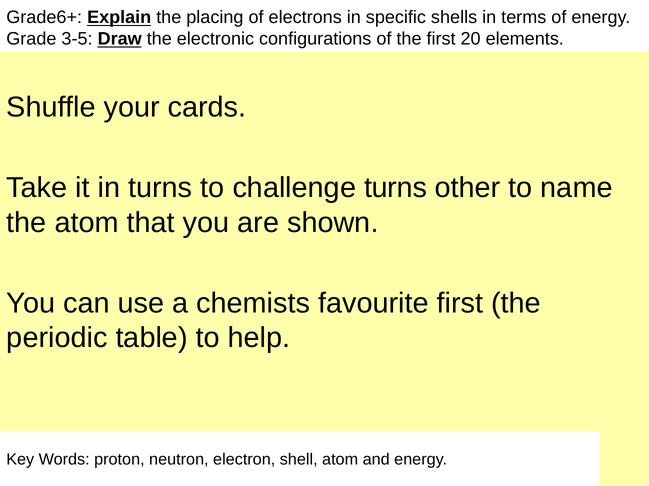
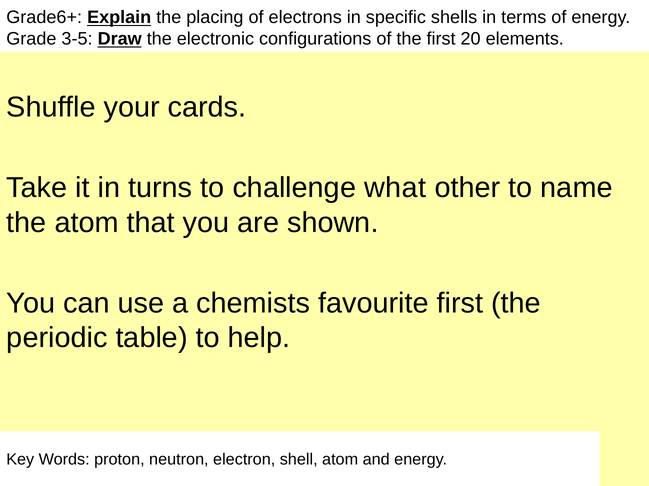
challenge turns: turns -> what
